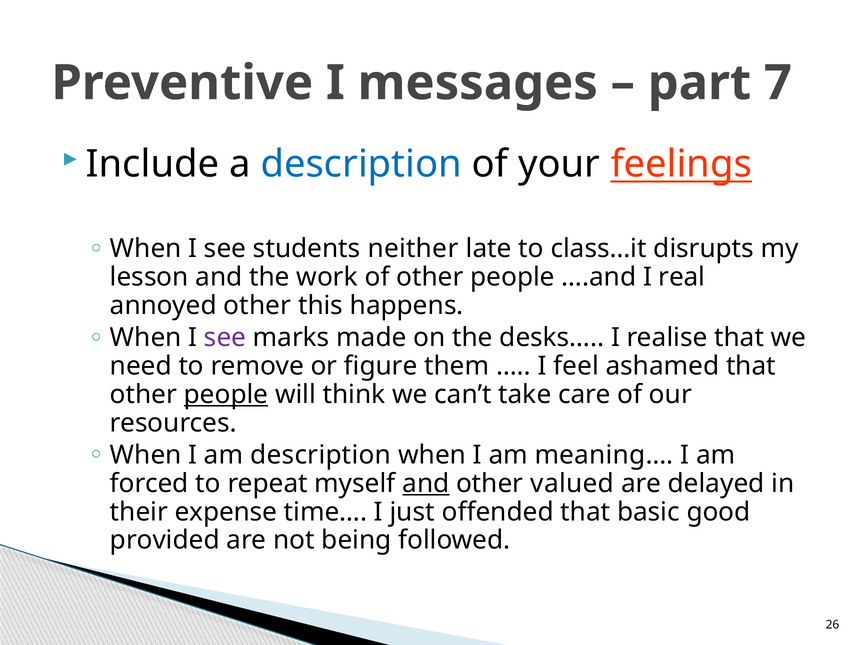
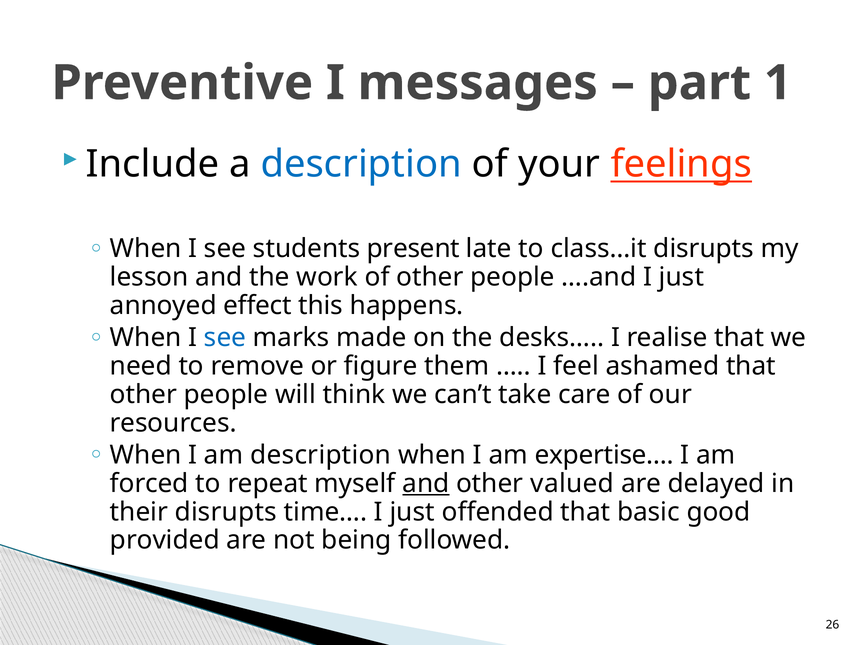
7: 7 -> 1
neither: neither -> present
….and I real: real -> just
annoyed other: other -> effect
see at (225, 338) colour: purple -> blue
people at (226, 395) underline: present -> none
meaning…: meaning… -> expertise…
their expense: expense -> disrupts
